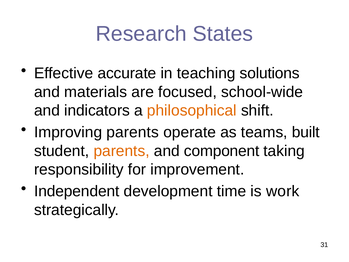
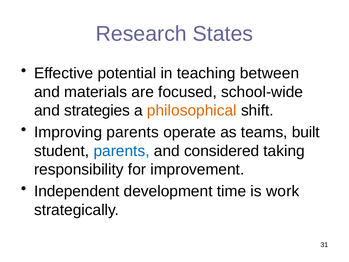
accurate: accurate -> potential
solutions: solutions -> between
indicators: indicators -> strategies
parents at (122, 151) colour: orange -> blue
component: component -> considered
